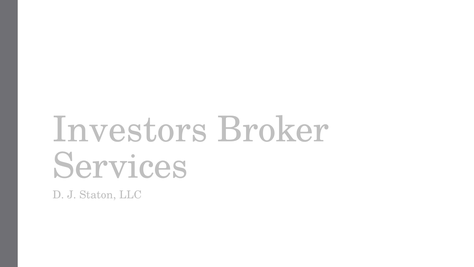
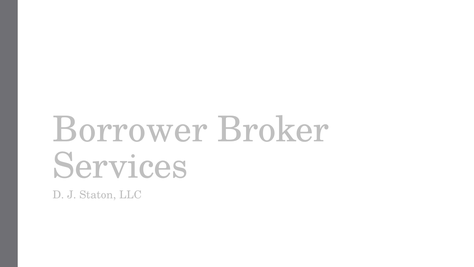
Investors: Investors -> Borrower
